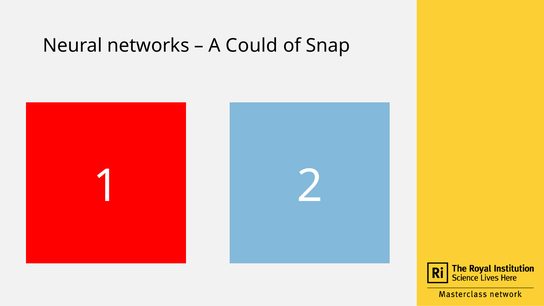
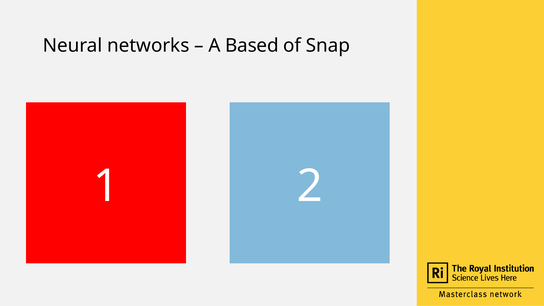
Could: Could -> Based
